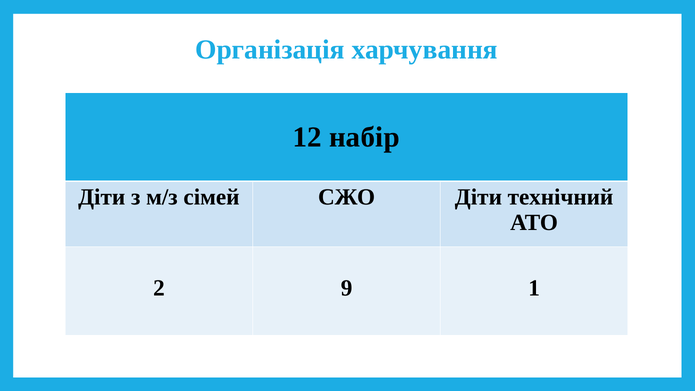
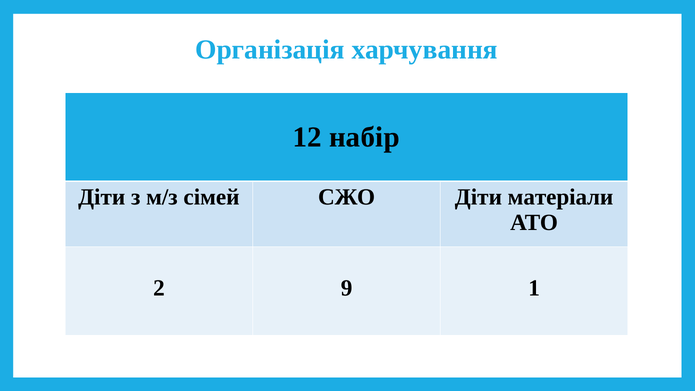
технічний: технічний -> матеріали
